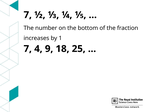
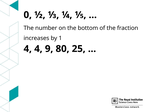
7 at (28, 15): 7 -> 0
7 at (28, 49): 7 -> 4
18: 18 -> 80
